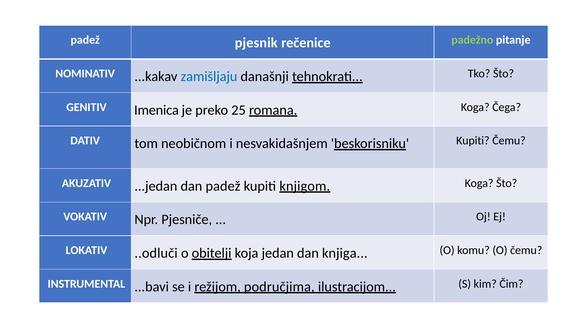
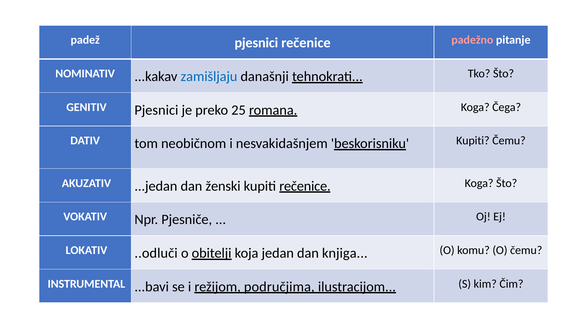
padež pjesnik: pjesnik -> pjesnici
padežno colour: light green -> pink
GENITIV Imenica: Imenica -> Pjesnici
dan padež: padež -> ženski
kupiti knjigom: knjigom -> rečenice
